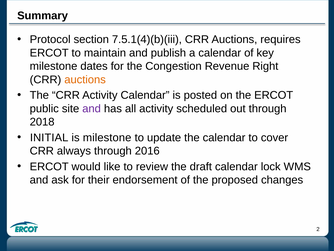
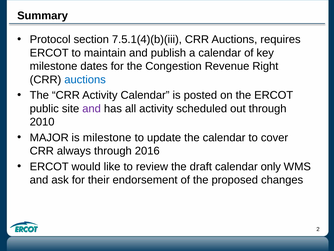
auctions at (85, 79) colour: orange -> blue
2018: 2018 -> 2010
INITIAL: INITIAL -> MAJOR
lock: lock -> only
